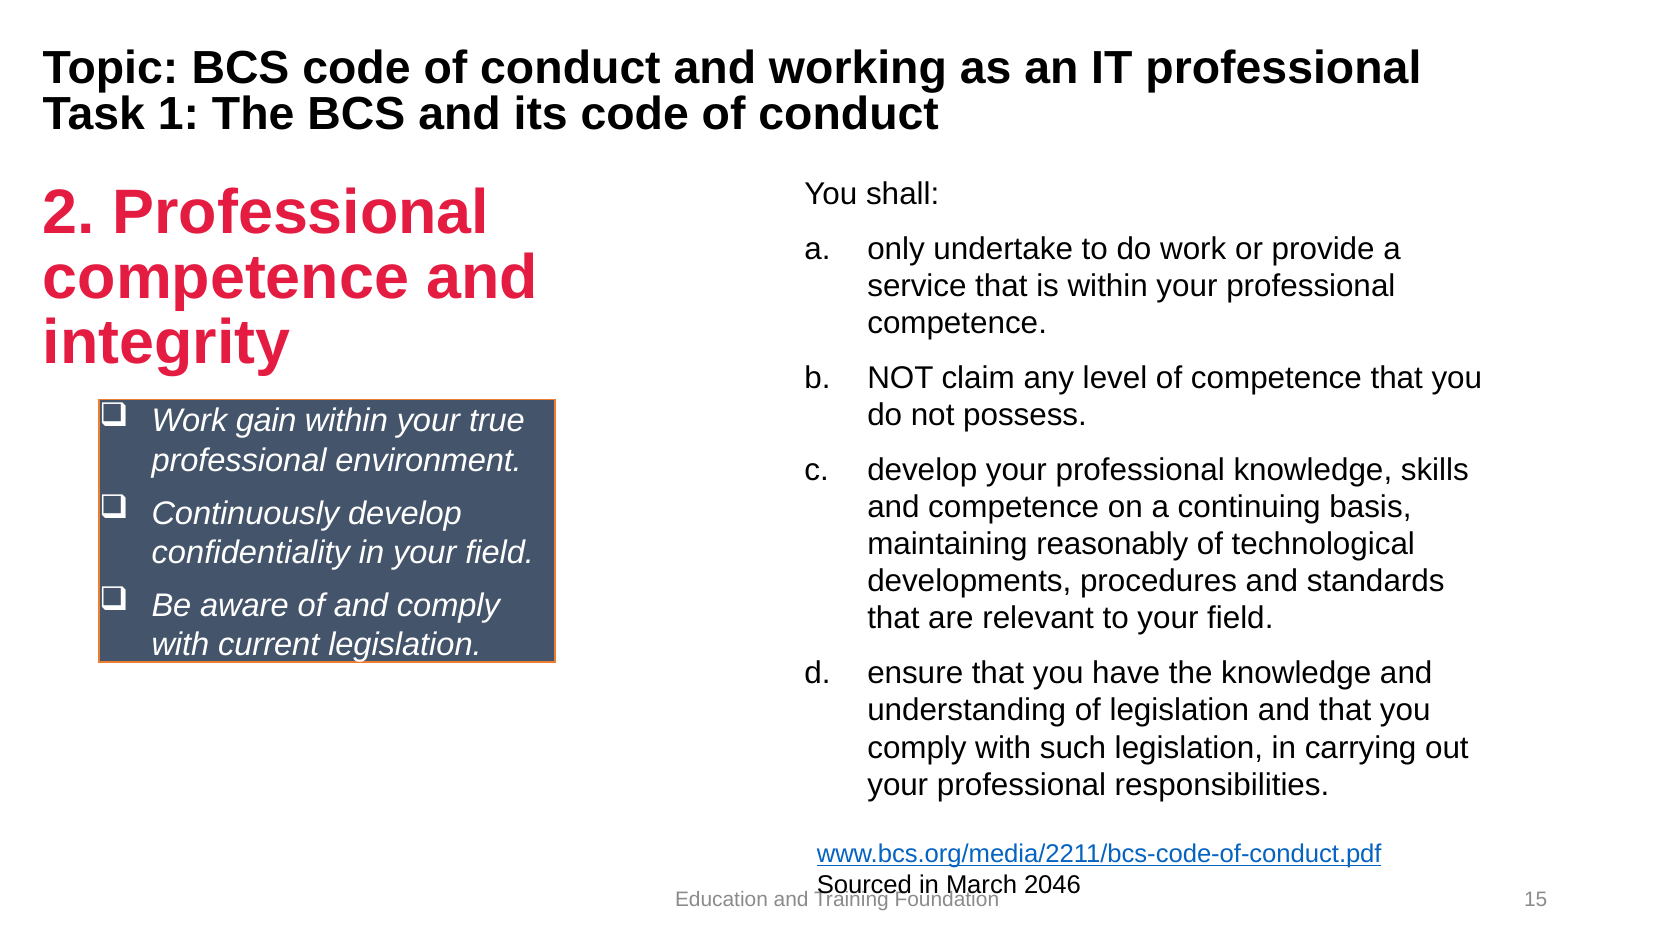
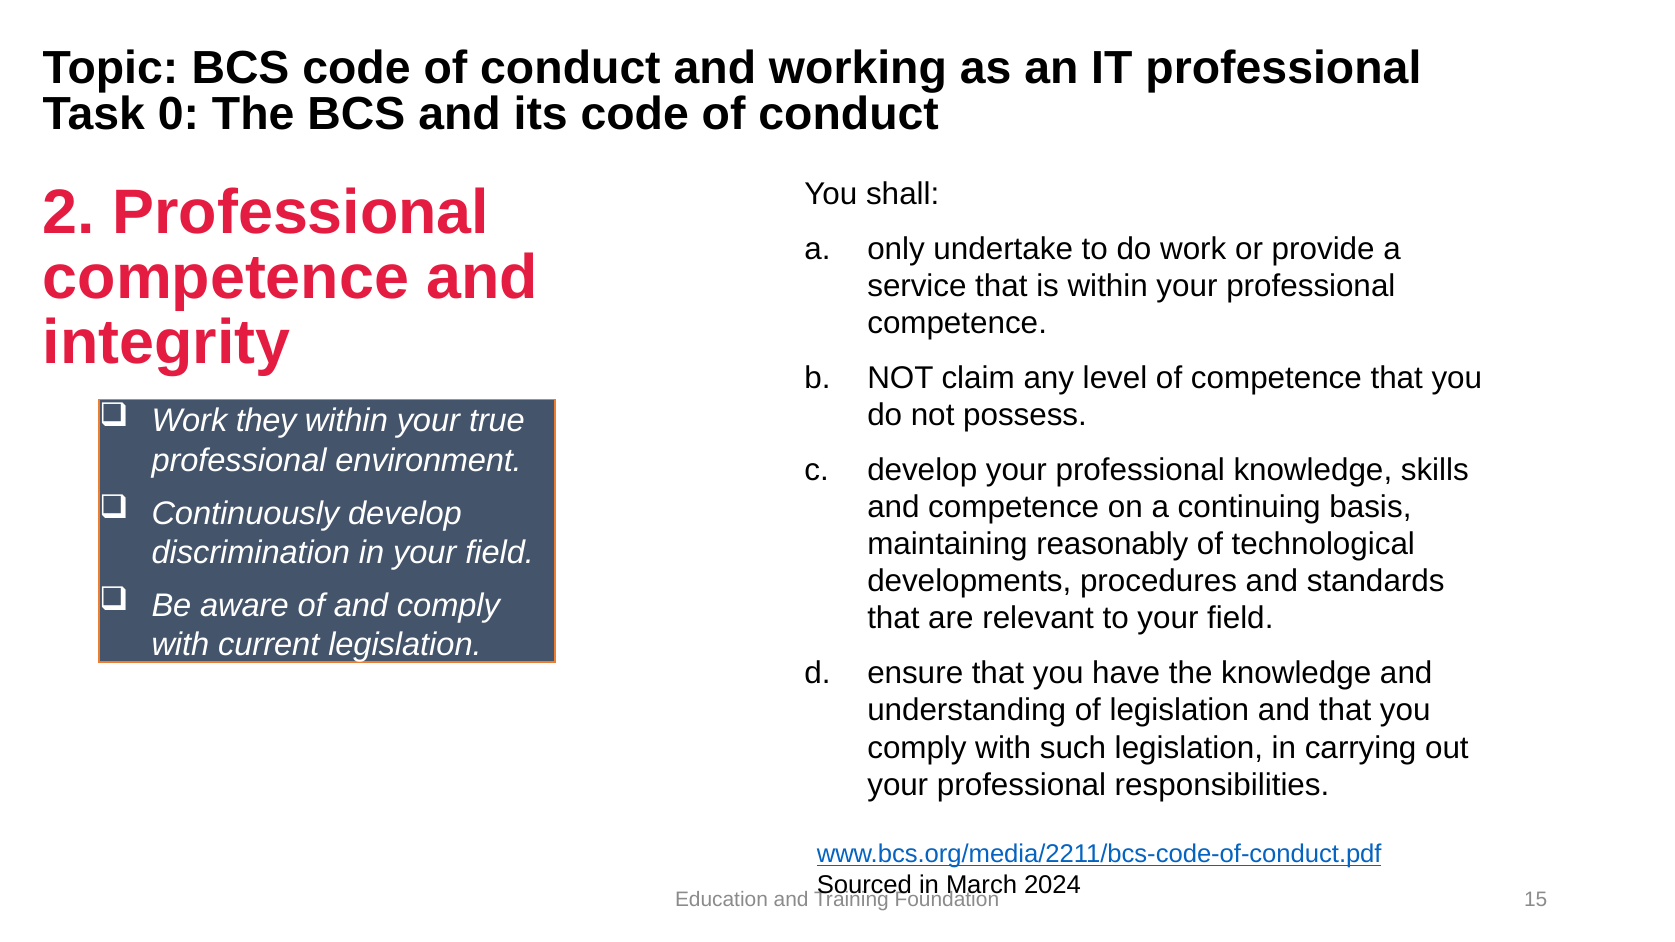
1: 1 -> 0
gain: gain -> they
confidentiality: confidentiality -> discrimination
2046: 2046 -> 2024
